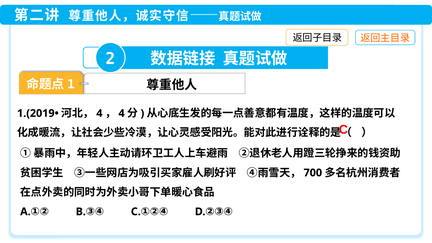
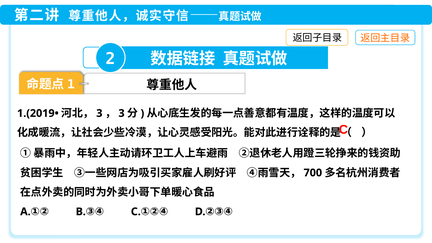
4 at (99, 113): 4 -> 3
4 at (122, 113): 4 -> 3
